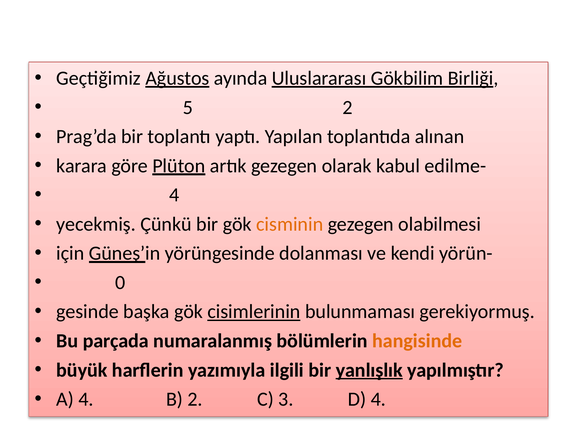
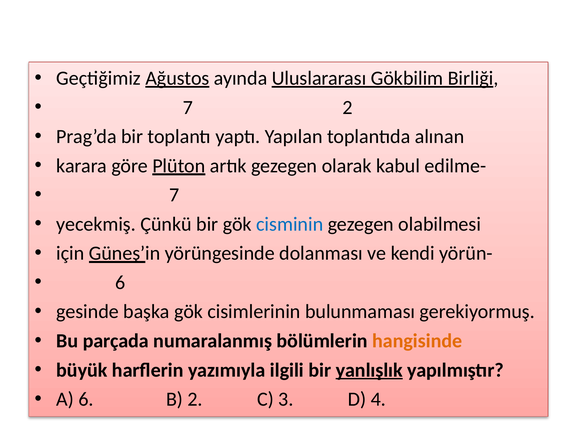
5 at (188, 107): 5 -> 7
4 at (174, 195): 4 -> 7
cisminin colour: orange -> blue
0 at (120, 282): 0 -> 6
cisimlerinin underline: present -> none
A 4: 4 -> 6
